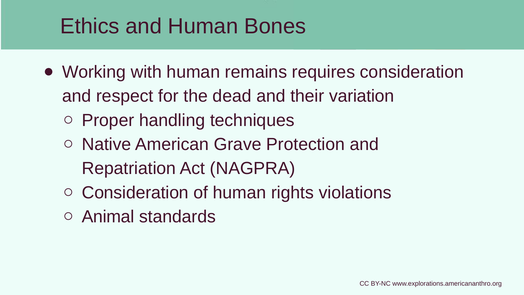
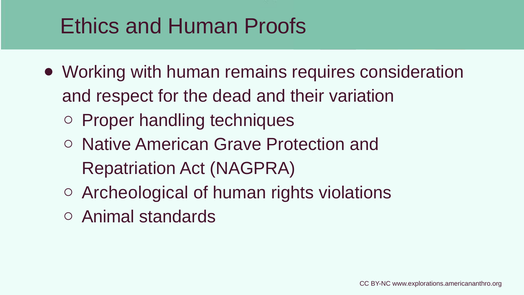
Bones: Bones -> Proofs
Consideration at (135, 192): Consideration -> Archeological
